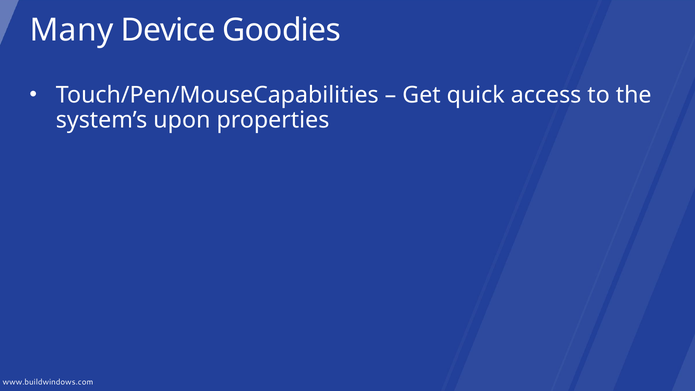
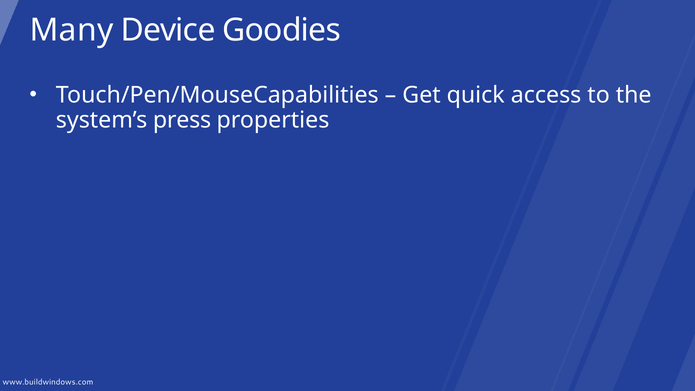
upon: upon -> press
